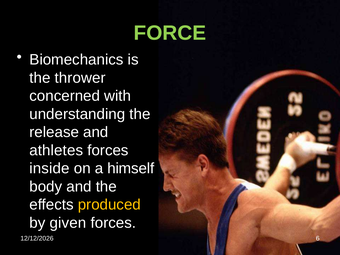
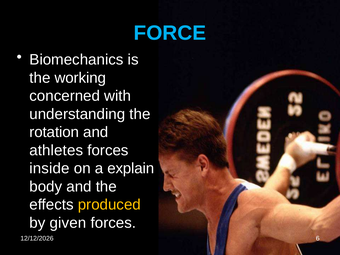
FORCE colour: light green -> light blue
thrower: thrower -> working
release: release -> rotation
himself: himself -> explain
